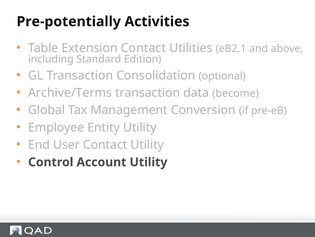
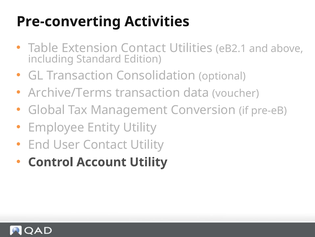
Pre-potentially: Pre-potentially -> Pre-converting
become: become -> voucher
